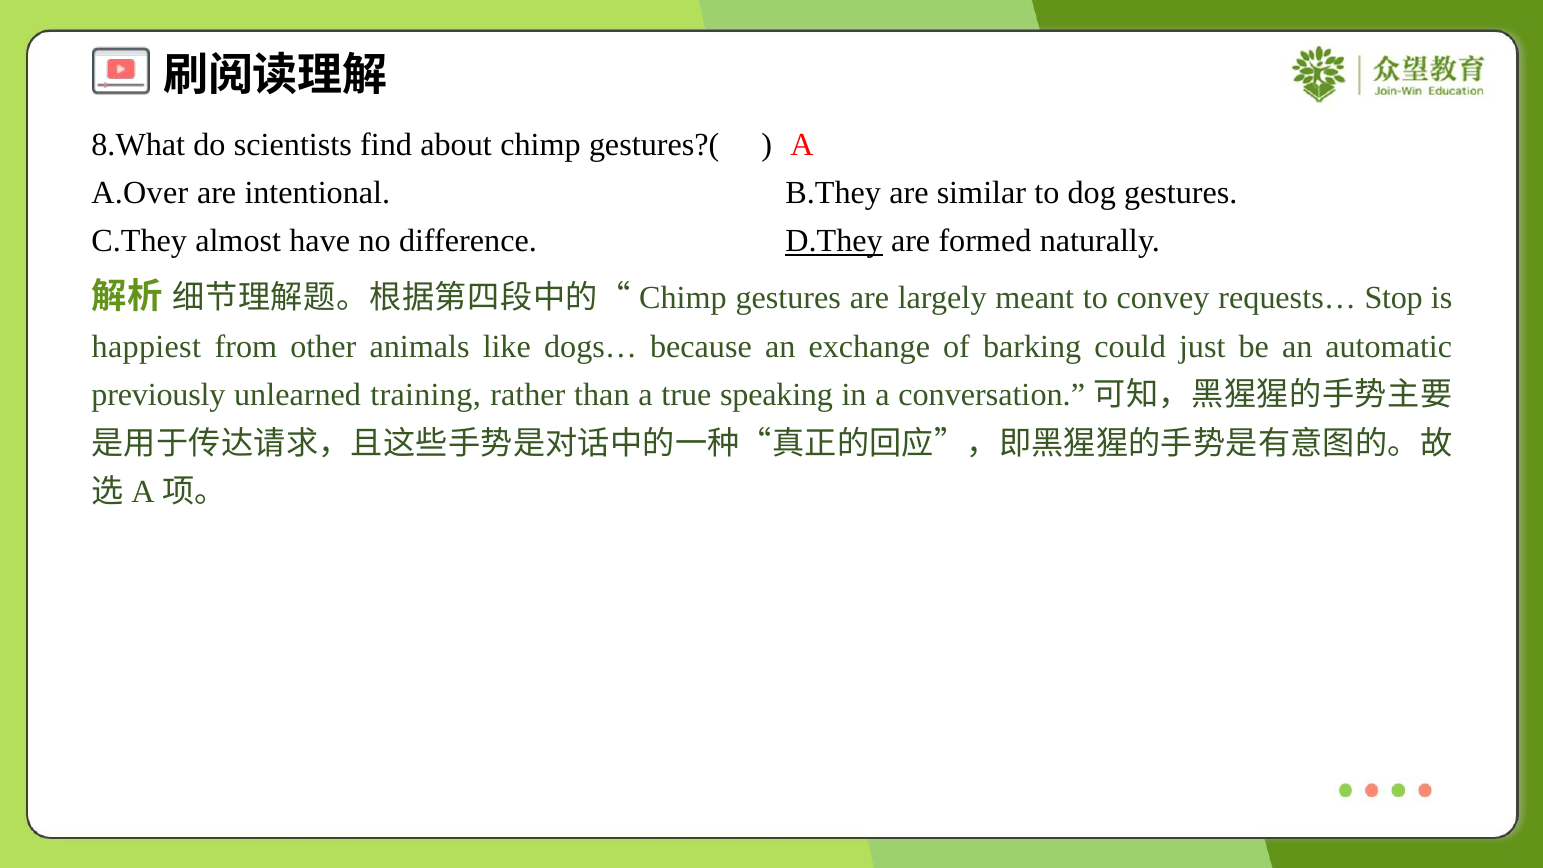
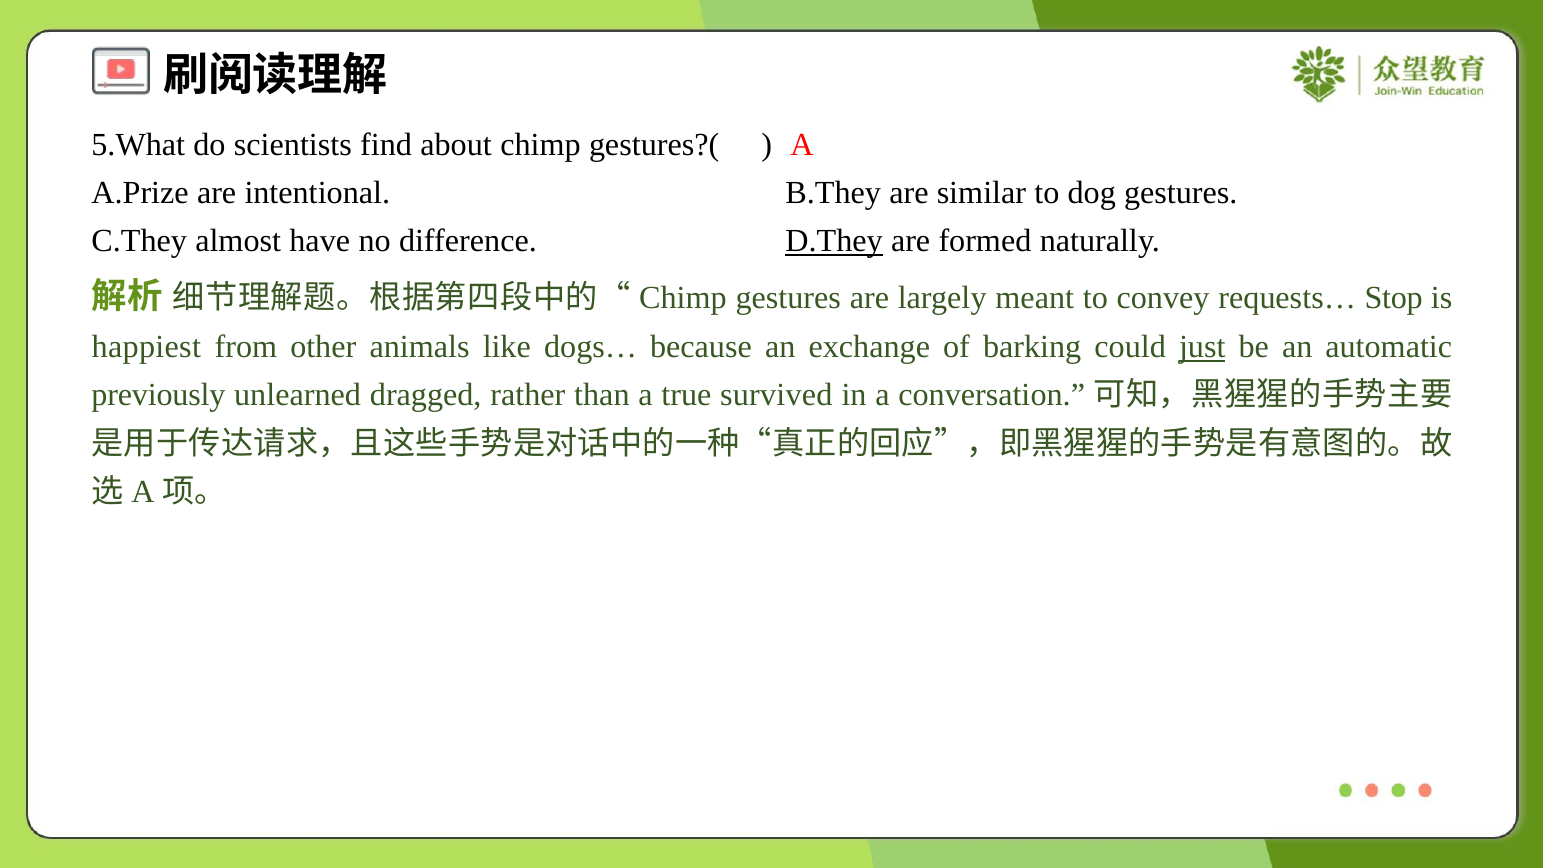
8.What: 8.What -> 5.What
A.Over: A.Over -> A.Prize
just underline: none -> present
training: training -> dragged
speaking: speaking -> survived
